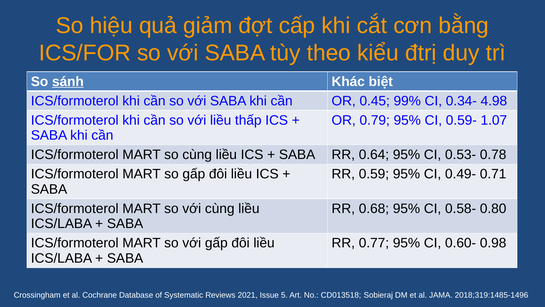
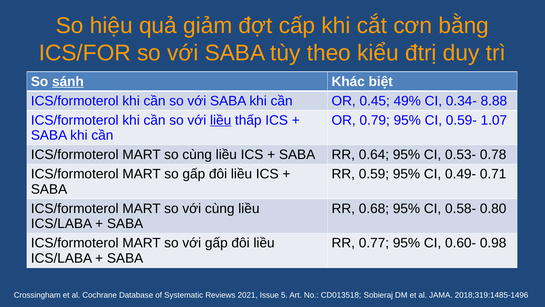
99%: 99% -> 49%
4.98: 4.98 -> 8.88
liều at (221, 120) underline: none -> present
